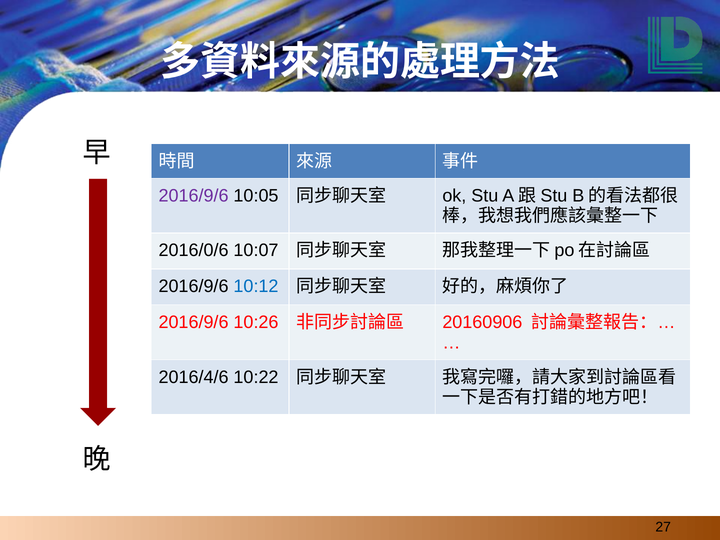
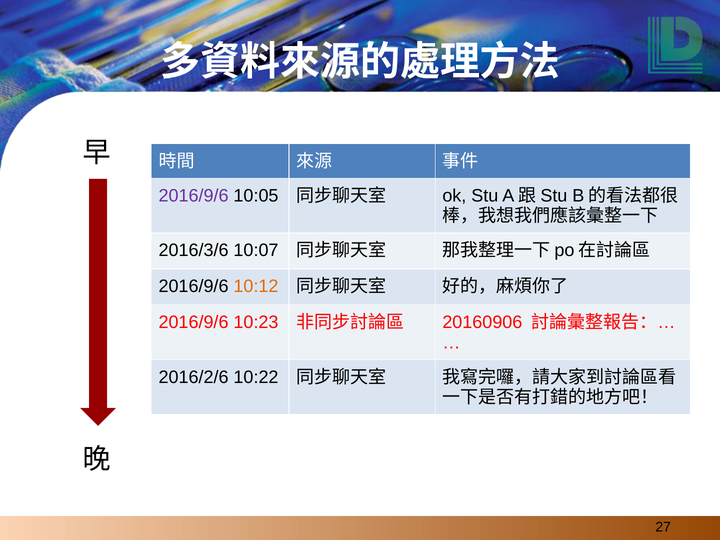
2016/0/6: 2016/0/6 -> 2016/3/6
10:12 colour: blue -> orange
10:26: 10:26 -> 10:23
2016/4/6: 2016/4/6 -> 2016/2/6
